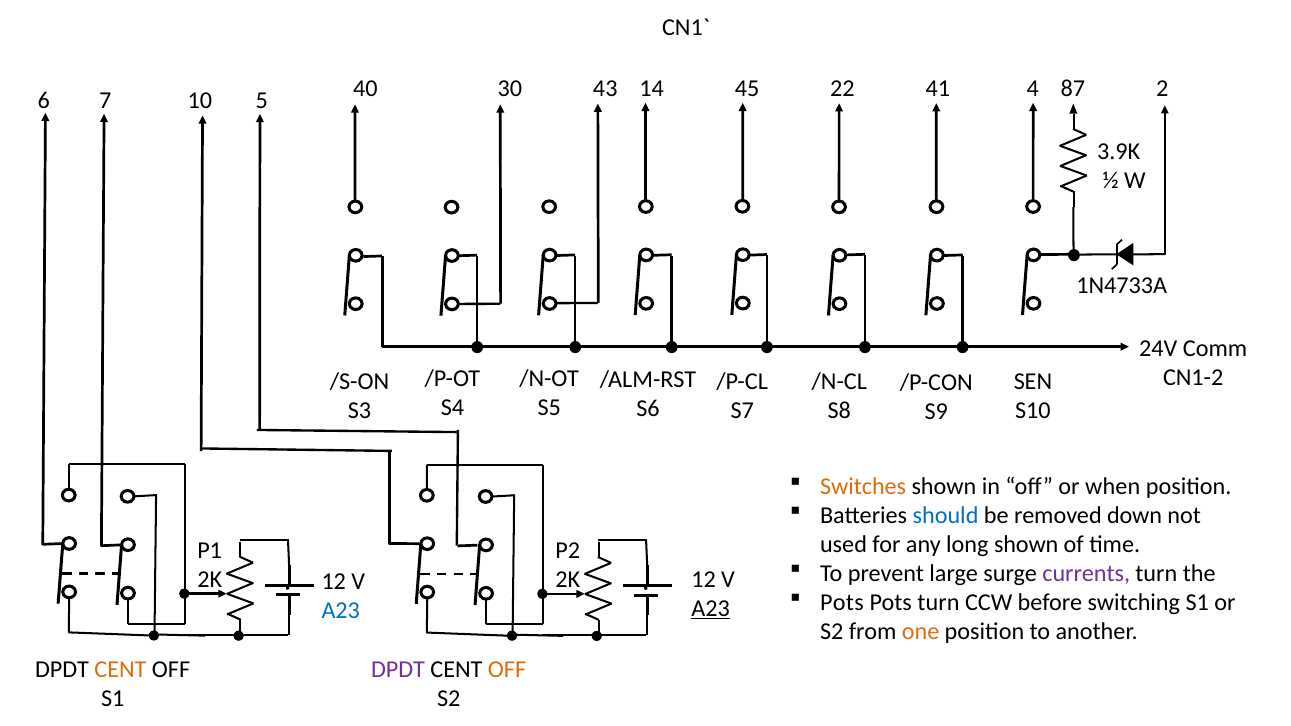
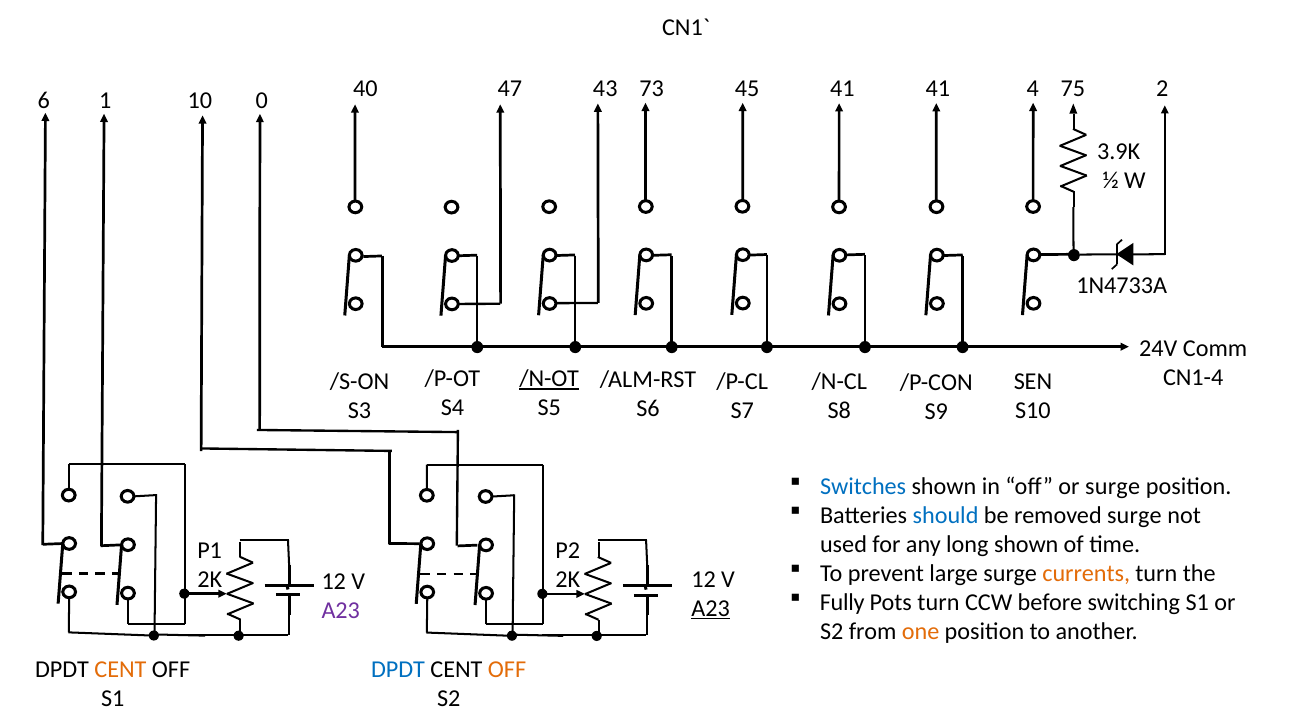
30: 30 -> 47
14: 14 -> 73
45 22: 22 -> 41
87: 87 -> 75
7: 7 -> 1
5: 5 -> 0
CN1-2: CN1-2 -> CN1-4
/N-OT underline: none -> present
Switches colour: orange -> blue
or when: when -> surge
removed down: down -> surge
currents colour: purple -> orange
Pots at (842, 603): Pots -> Fully
A23 at (341, 611) colour: blue -> purple
DPDT at (398, 670) colour: purple -> blue
